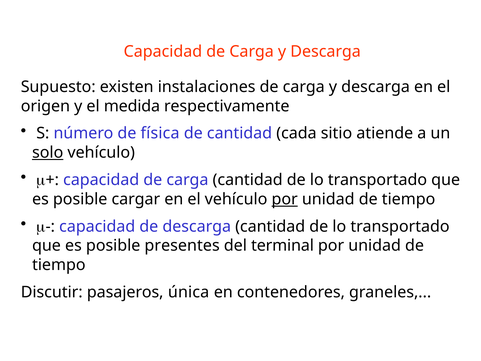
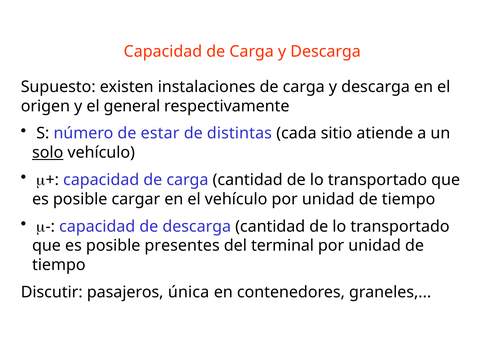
medida: medida -> general
física: física -> estar
de cantidad: cantidad -> distintas
por at (285, 199) underline: present -> none
